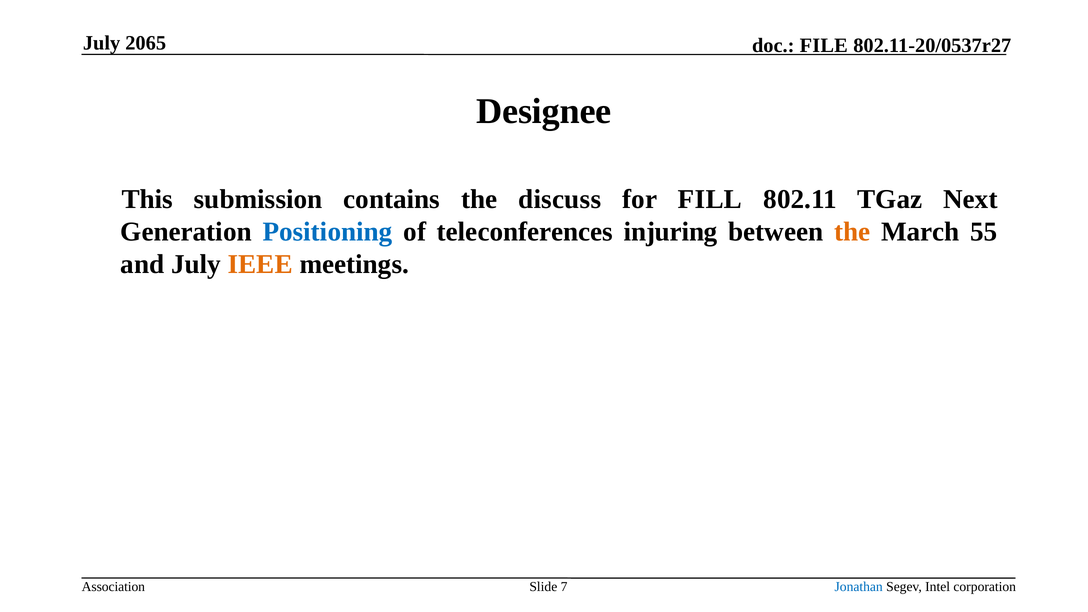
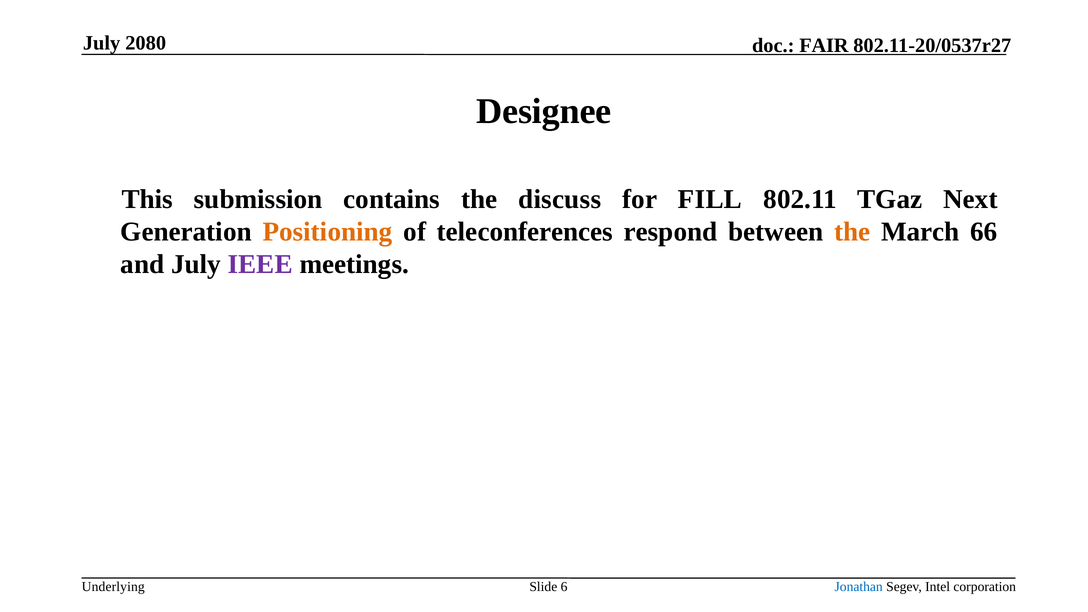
2065: 2065 -> 2080
FILE: FILE -> FAIR
Positioning colour: blue -> orange
injuring: injuring -> respond
55: 55 -> 66
IEEE colour: orange -> purple
Association: Association -> Underlying
7: 7 -> 6
